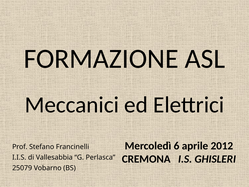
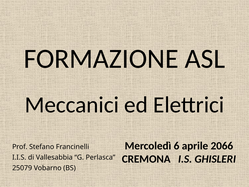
2012: 2012 -> 2066
